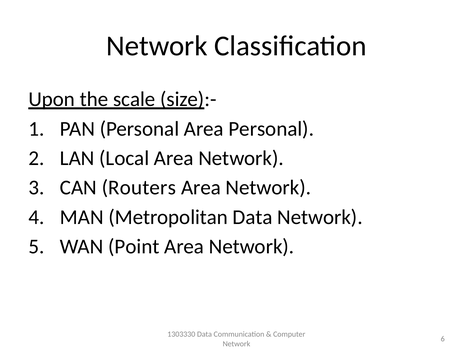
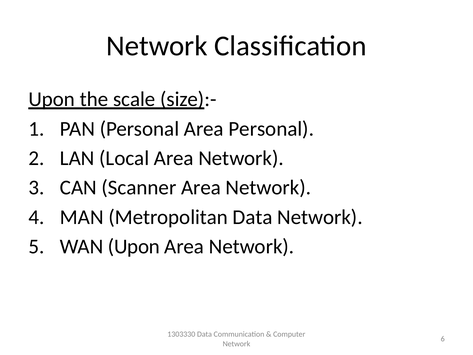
Routers: Routers -> Scanner
WAN Point: Point -> Upon
